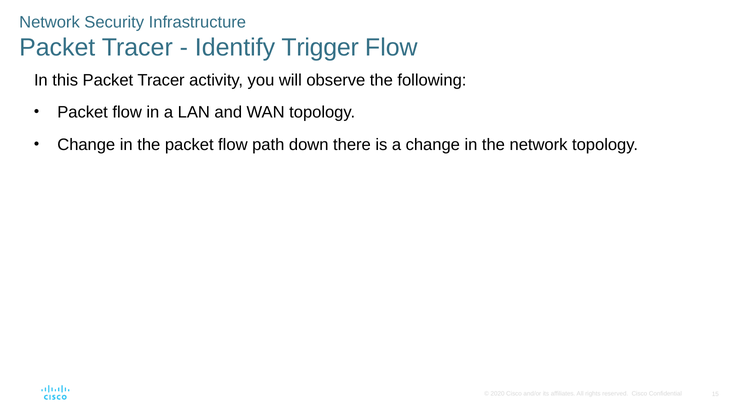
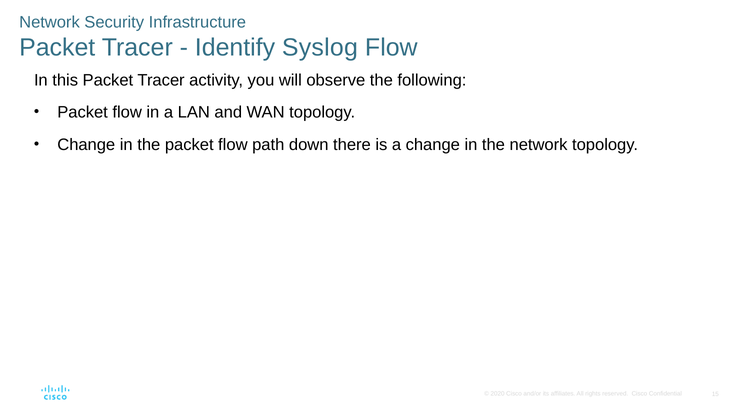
Trigger: Trigger -> Syslog
